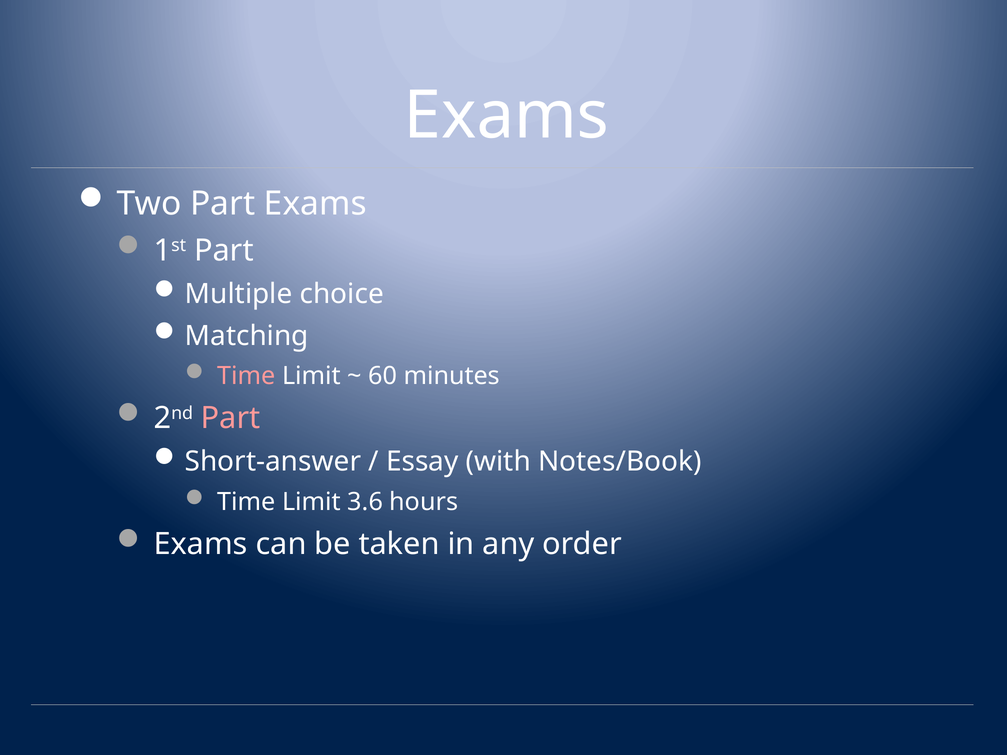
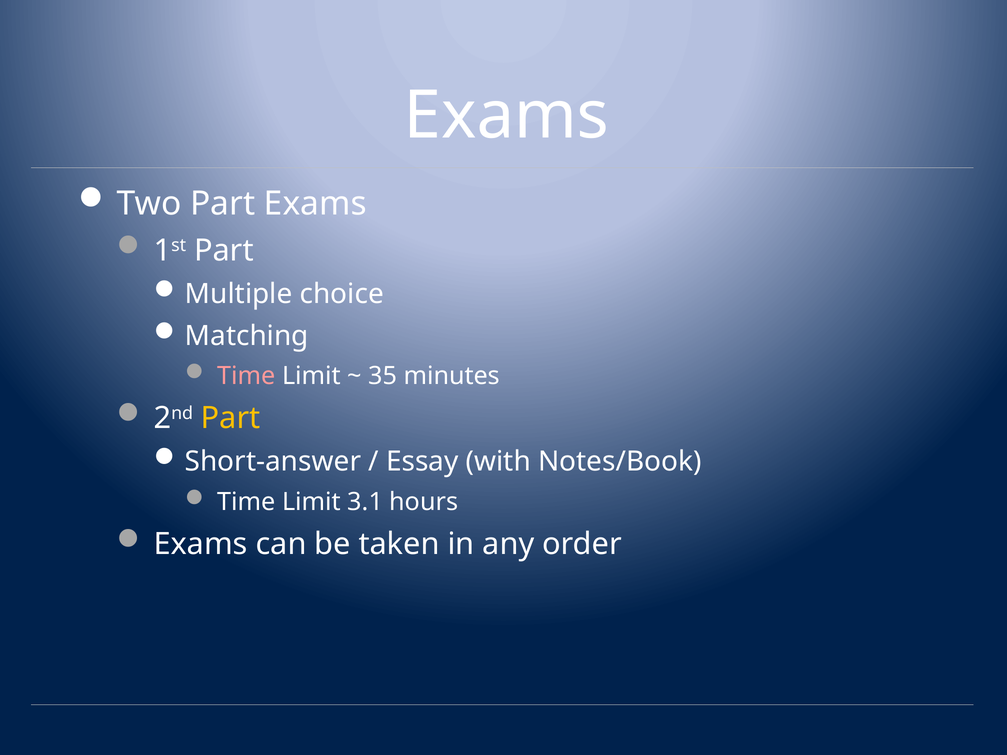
60: 60 -> 35
Part at (231, 418) colour: pink -> yellow
3.6: 3.6 -> 3.1
